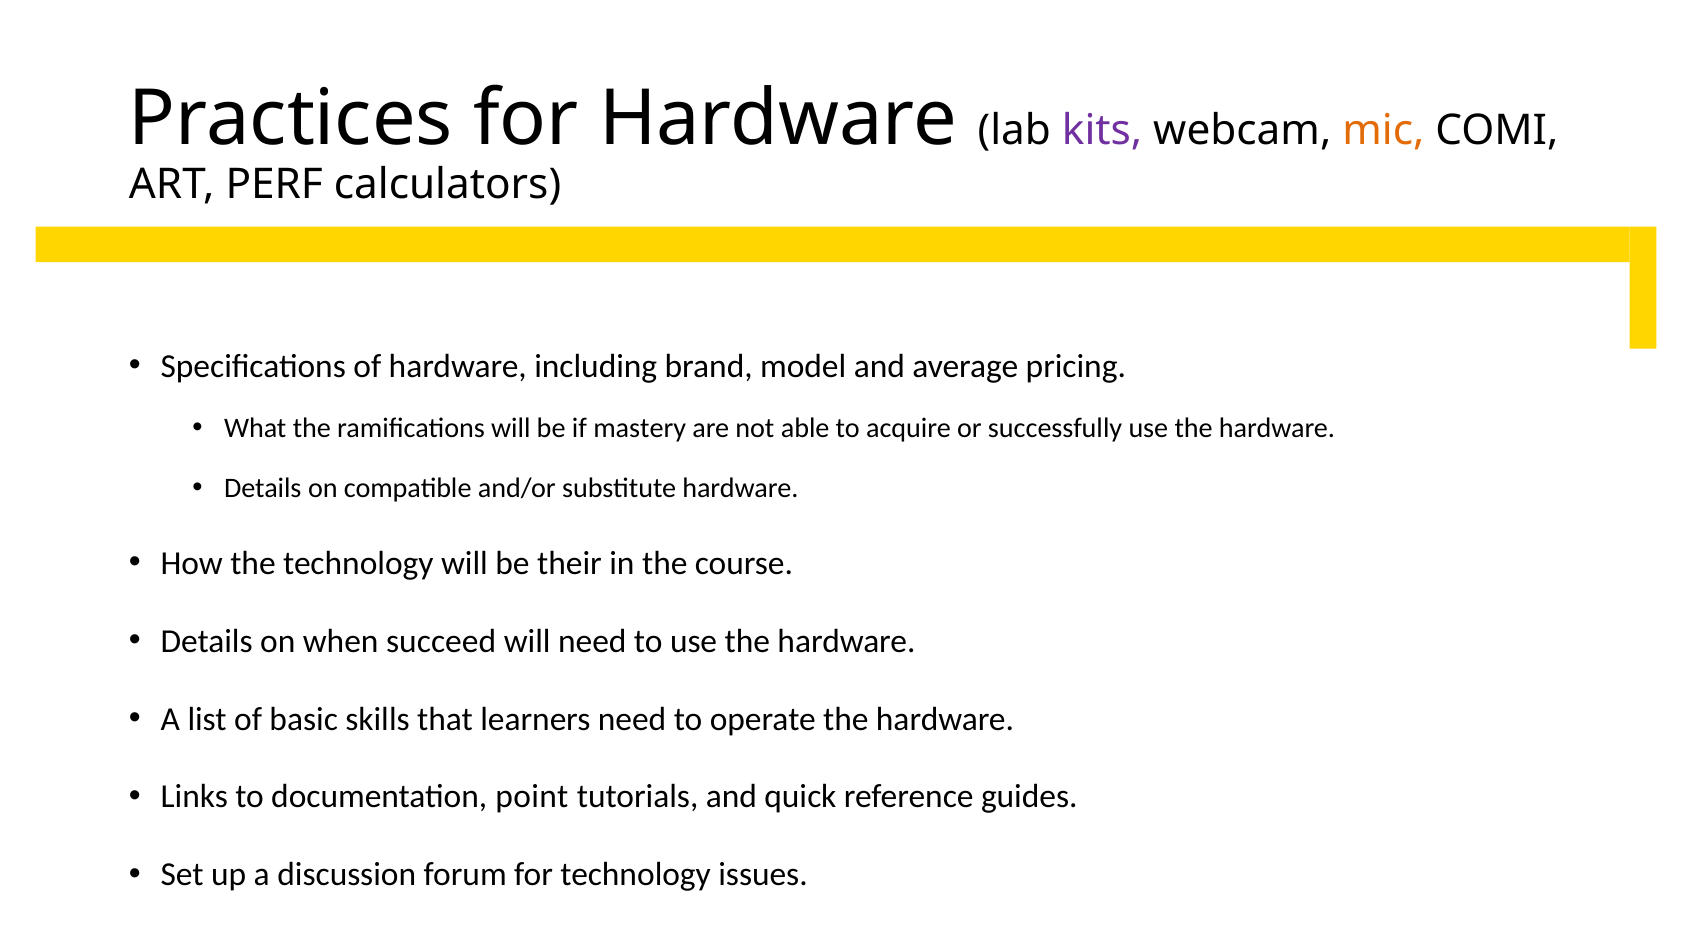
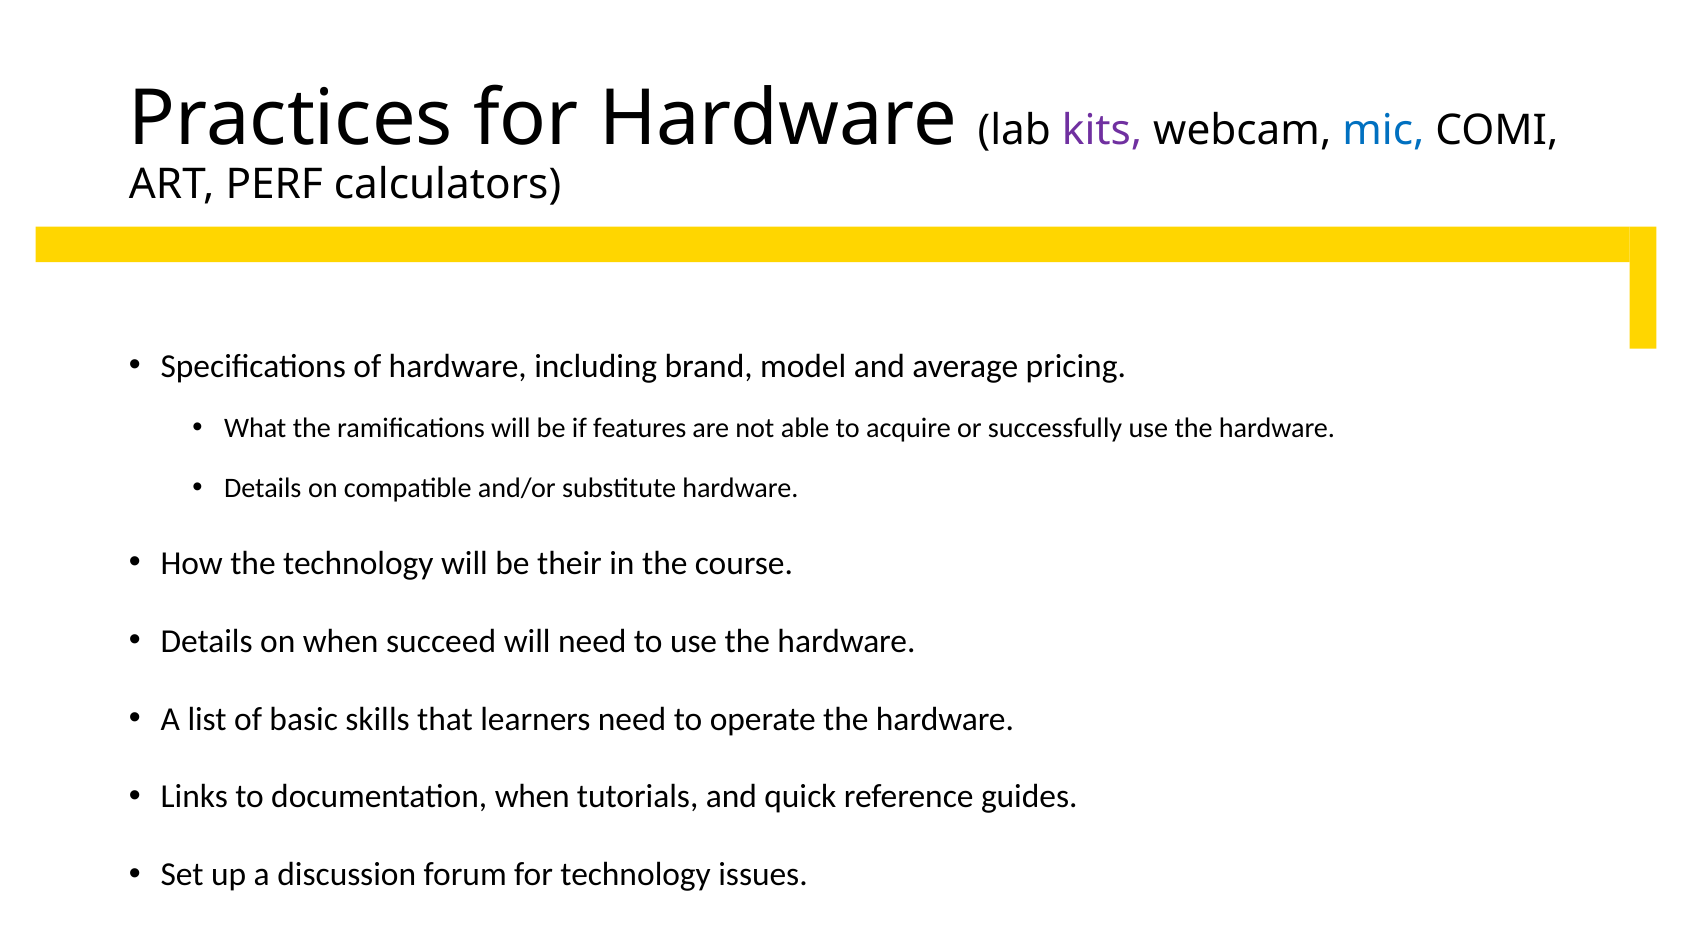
mic colour: orange -> blue
mastery: mastery -> features
documentation point: point -> when
